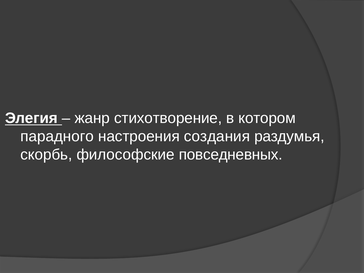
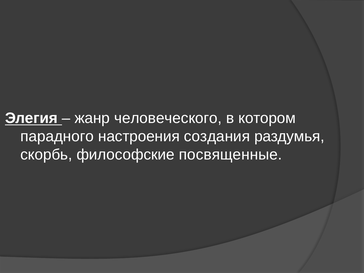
стихотворение: стихотворение -> человеческого
повседневных: повседневных -> посвященные
